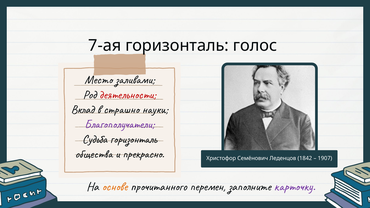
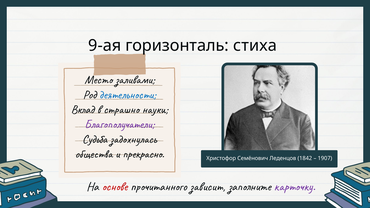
7-ая: 7-ая -> 9-ая
голос: голос -> стиха
деятельности colour: red -> blue
Судьба горизонталь: горизонталь -> задохнулась
основе colour: orange -> red
перемен: перемен -> зависит
